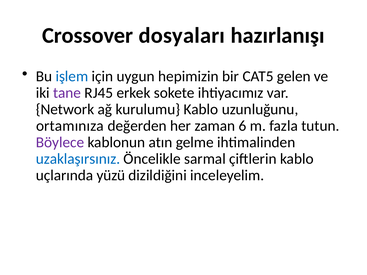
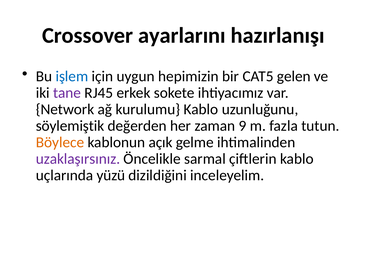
dosyaları: dosyaları -> ayarlarını
ortamınıza: ortamınıza -> söylemiştik
6: 6 -> 9
Böylece colour: purple -> orange
atın: atın -> açık
uzaklaşırsınız colour: blue -> purple
